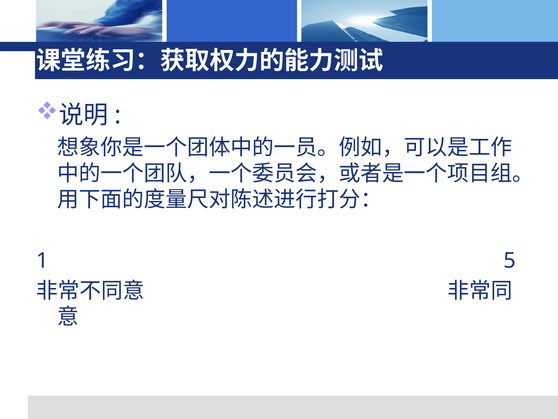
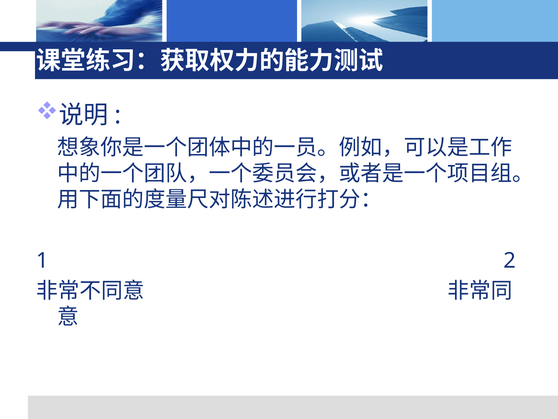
5: 5 -> 2
